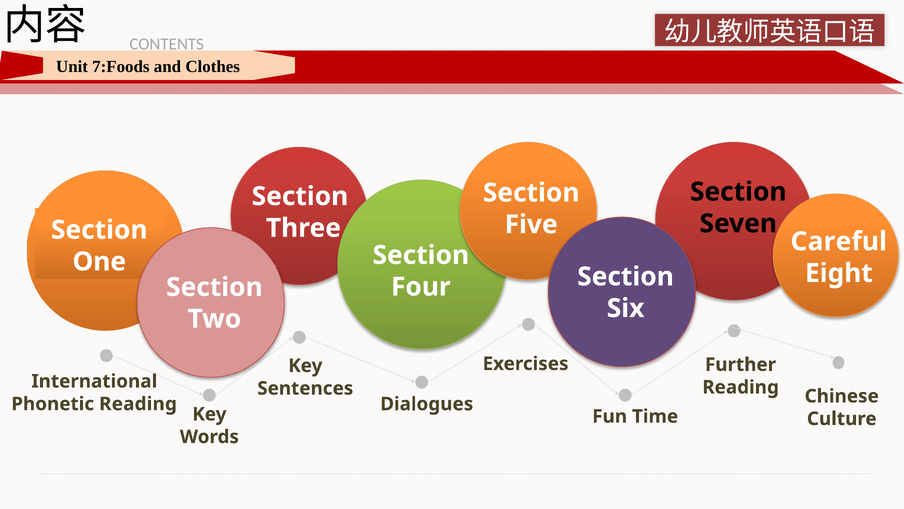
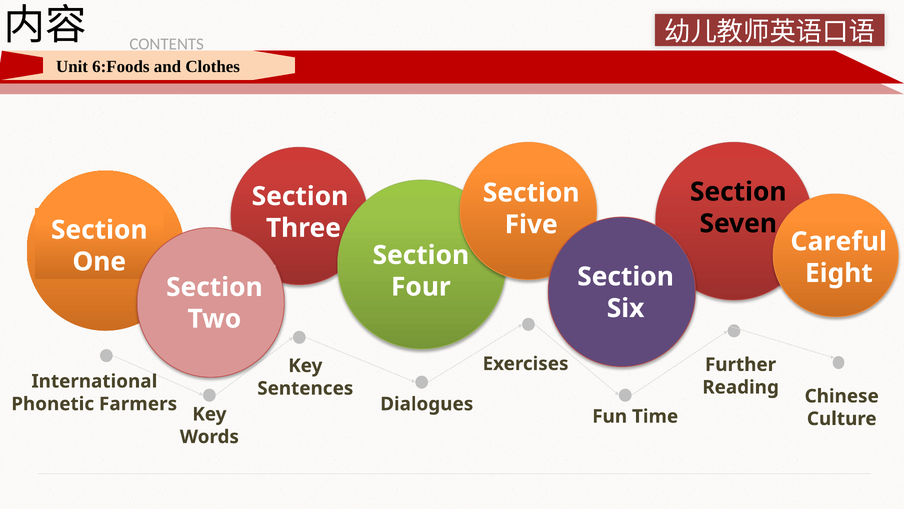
7:Foods: 7:Foods -> 6:Foods
Phonetic Reading: Reading -> Farmers
